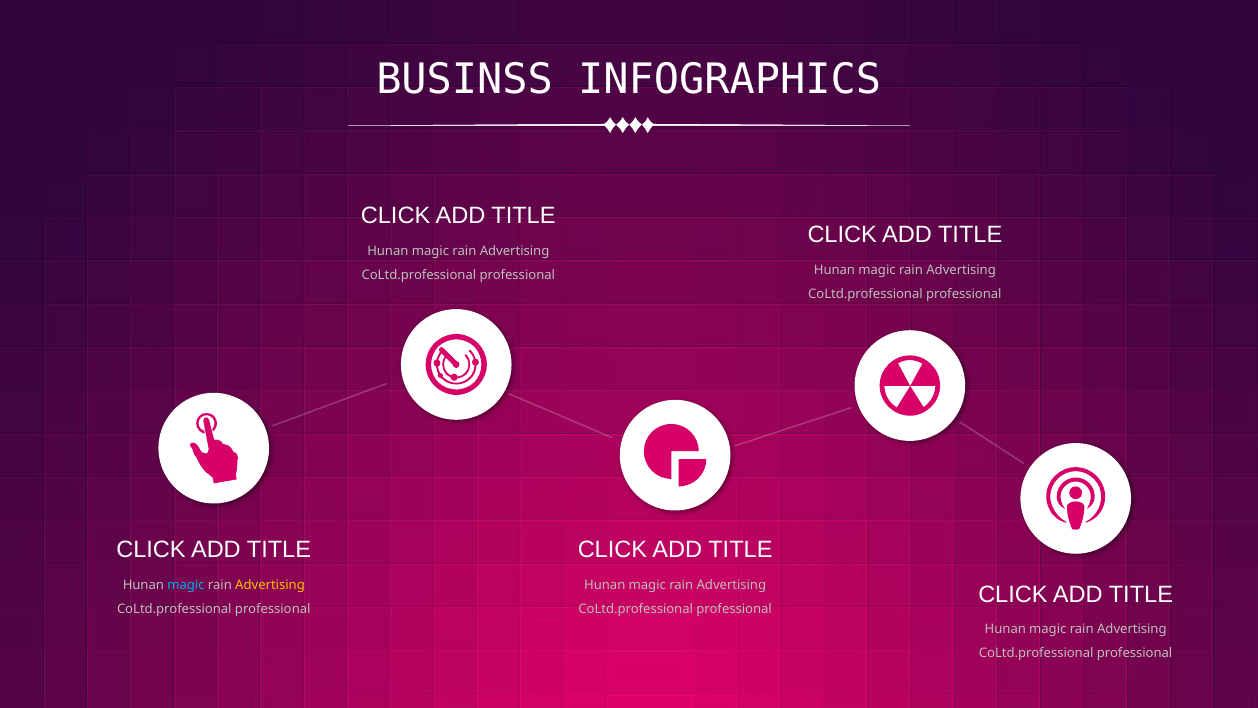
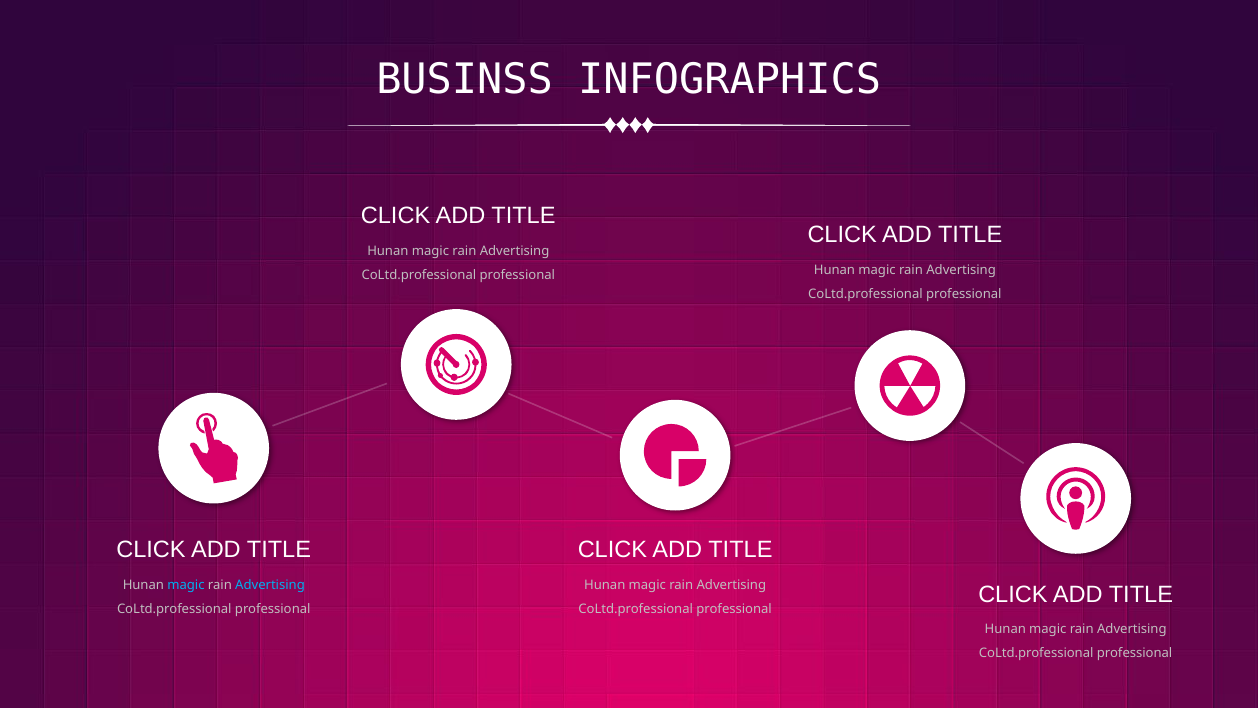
Advertising at (270, 585) colour: yellow -> light blue
